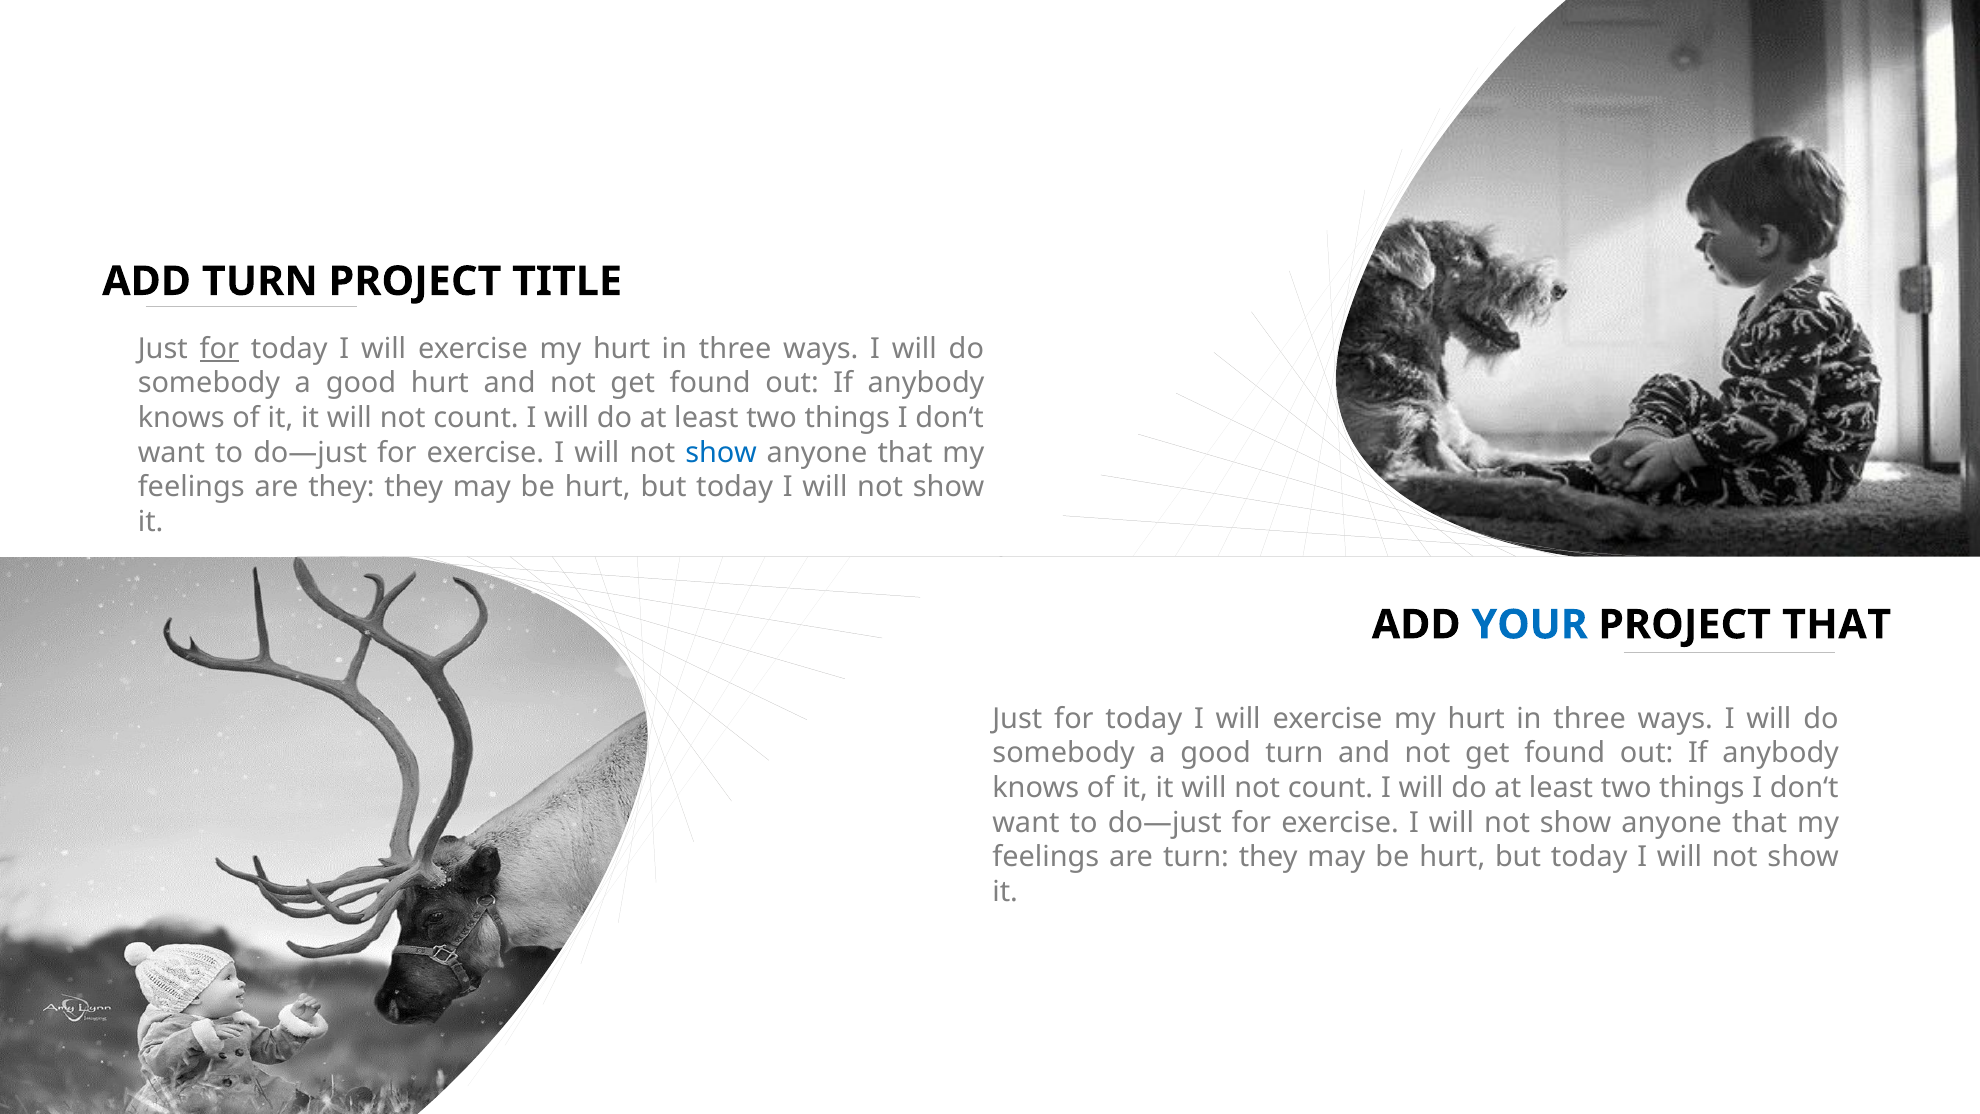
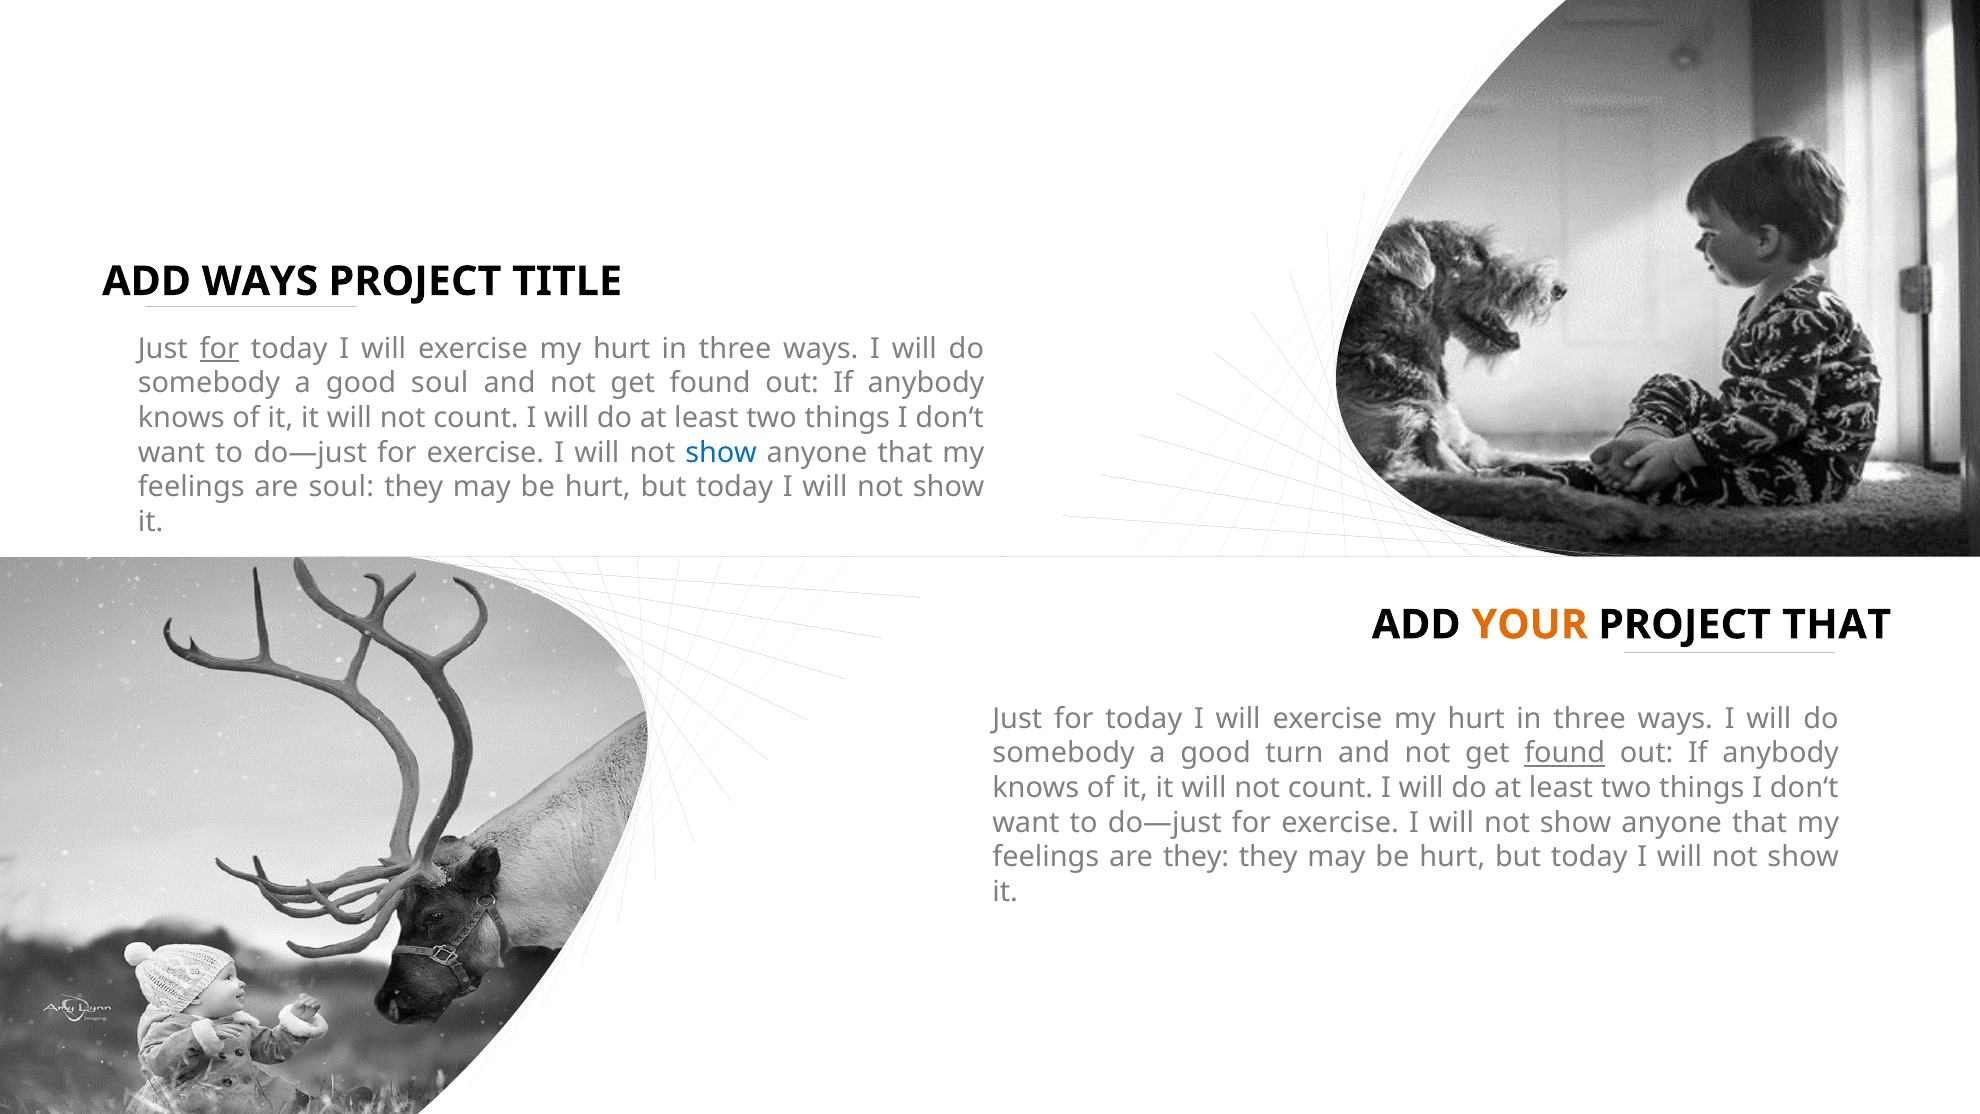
ADD TURN: TURN -> WAYS
good hurt: hurt -> soul
are they: they -> soul
YOUR colour: blue -> orange
found at (1565, 753) underline: none -> present
are turn: turn -> they
